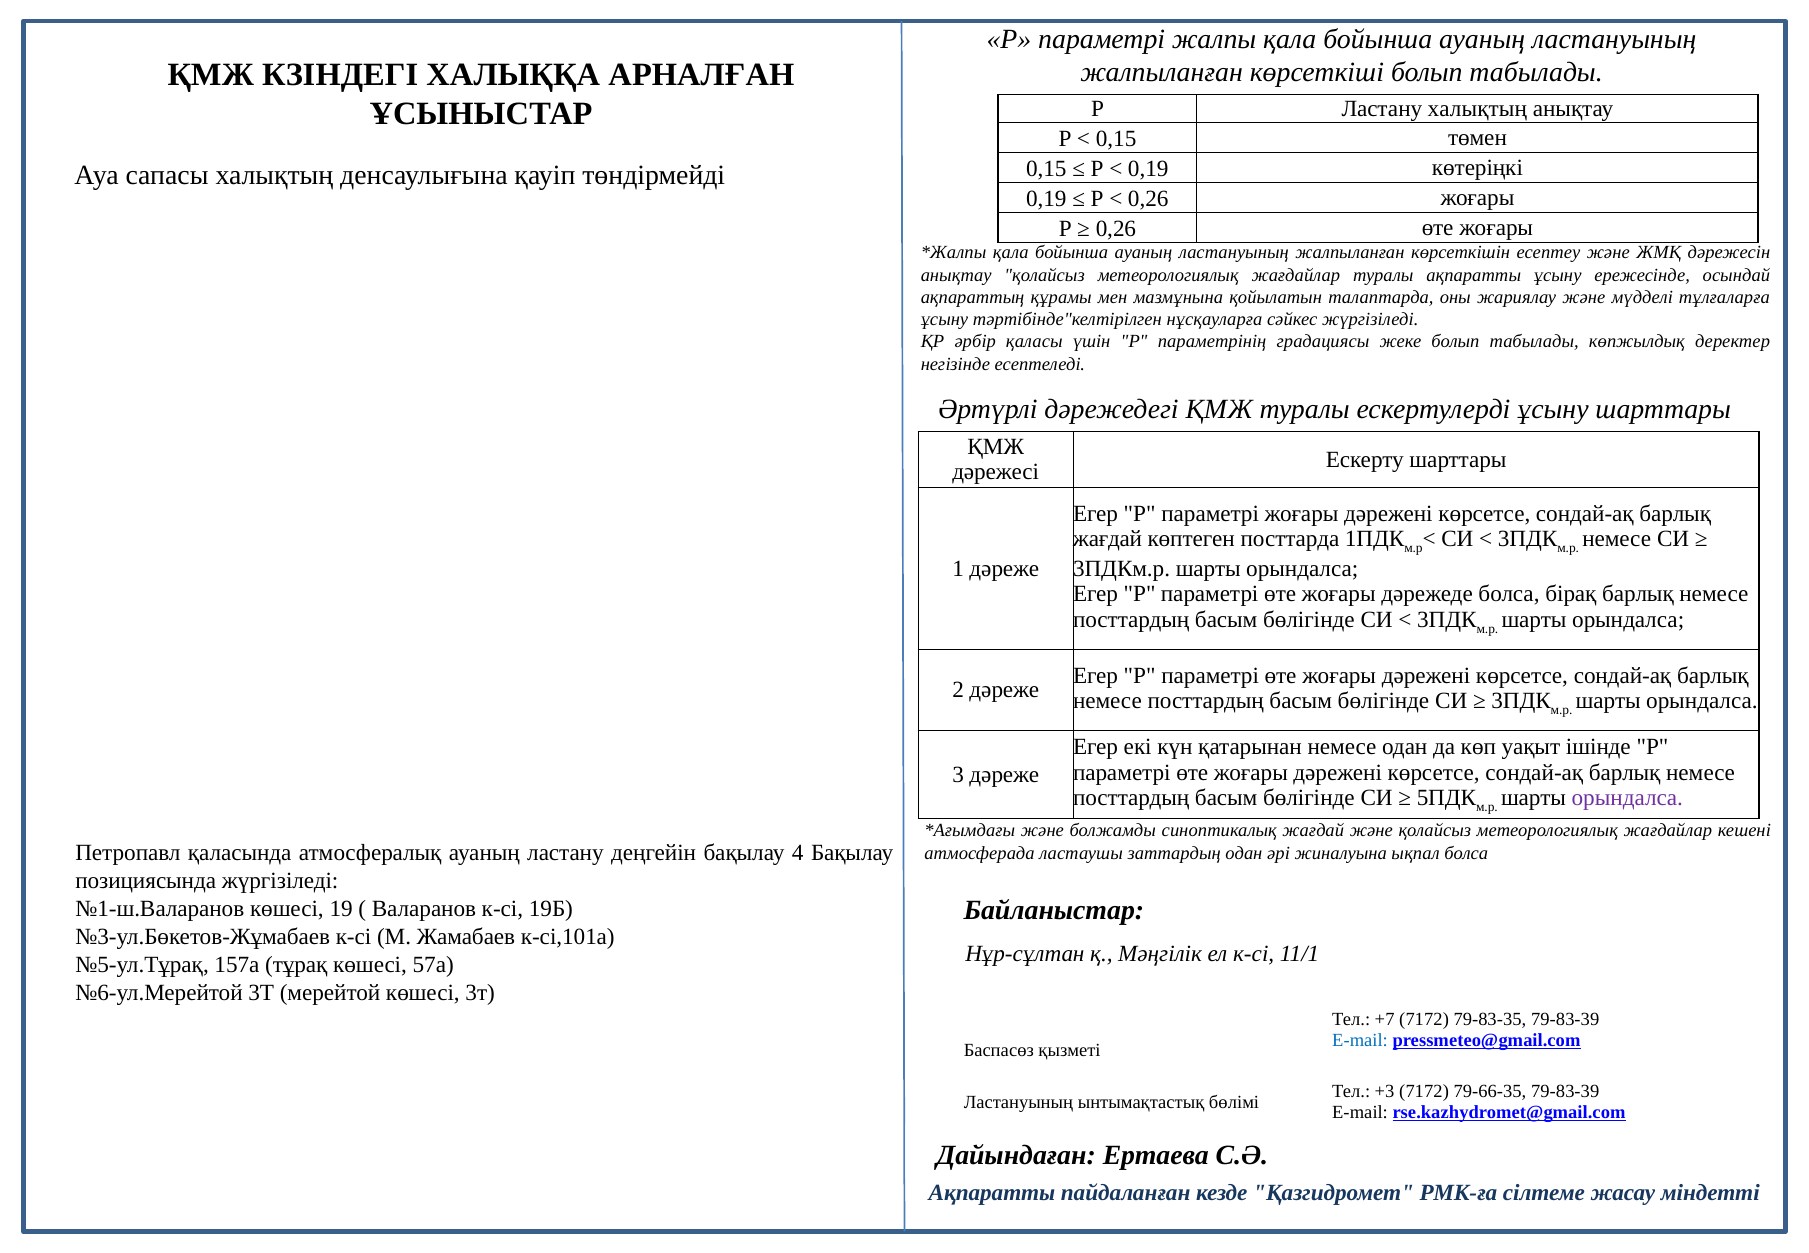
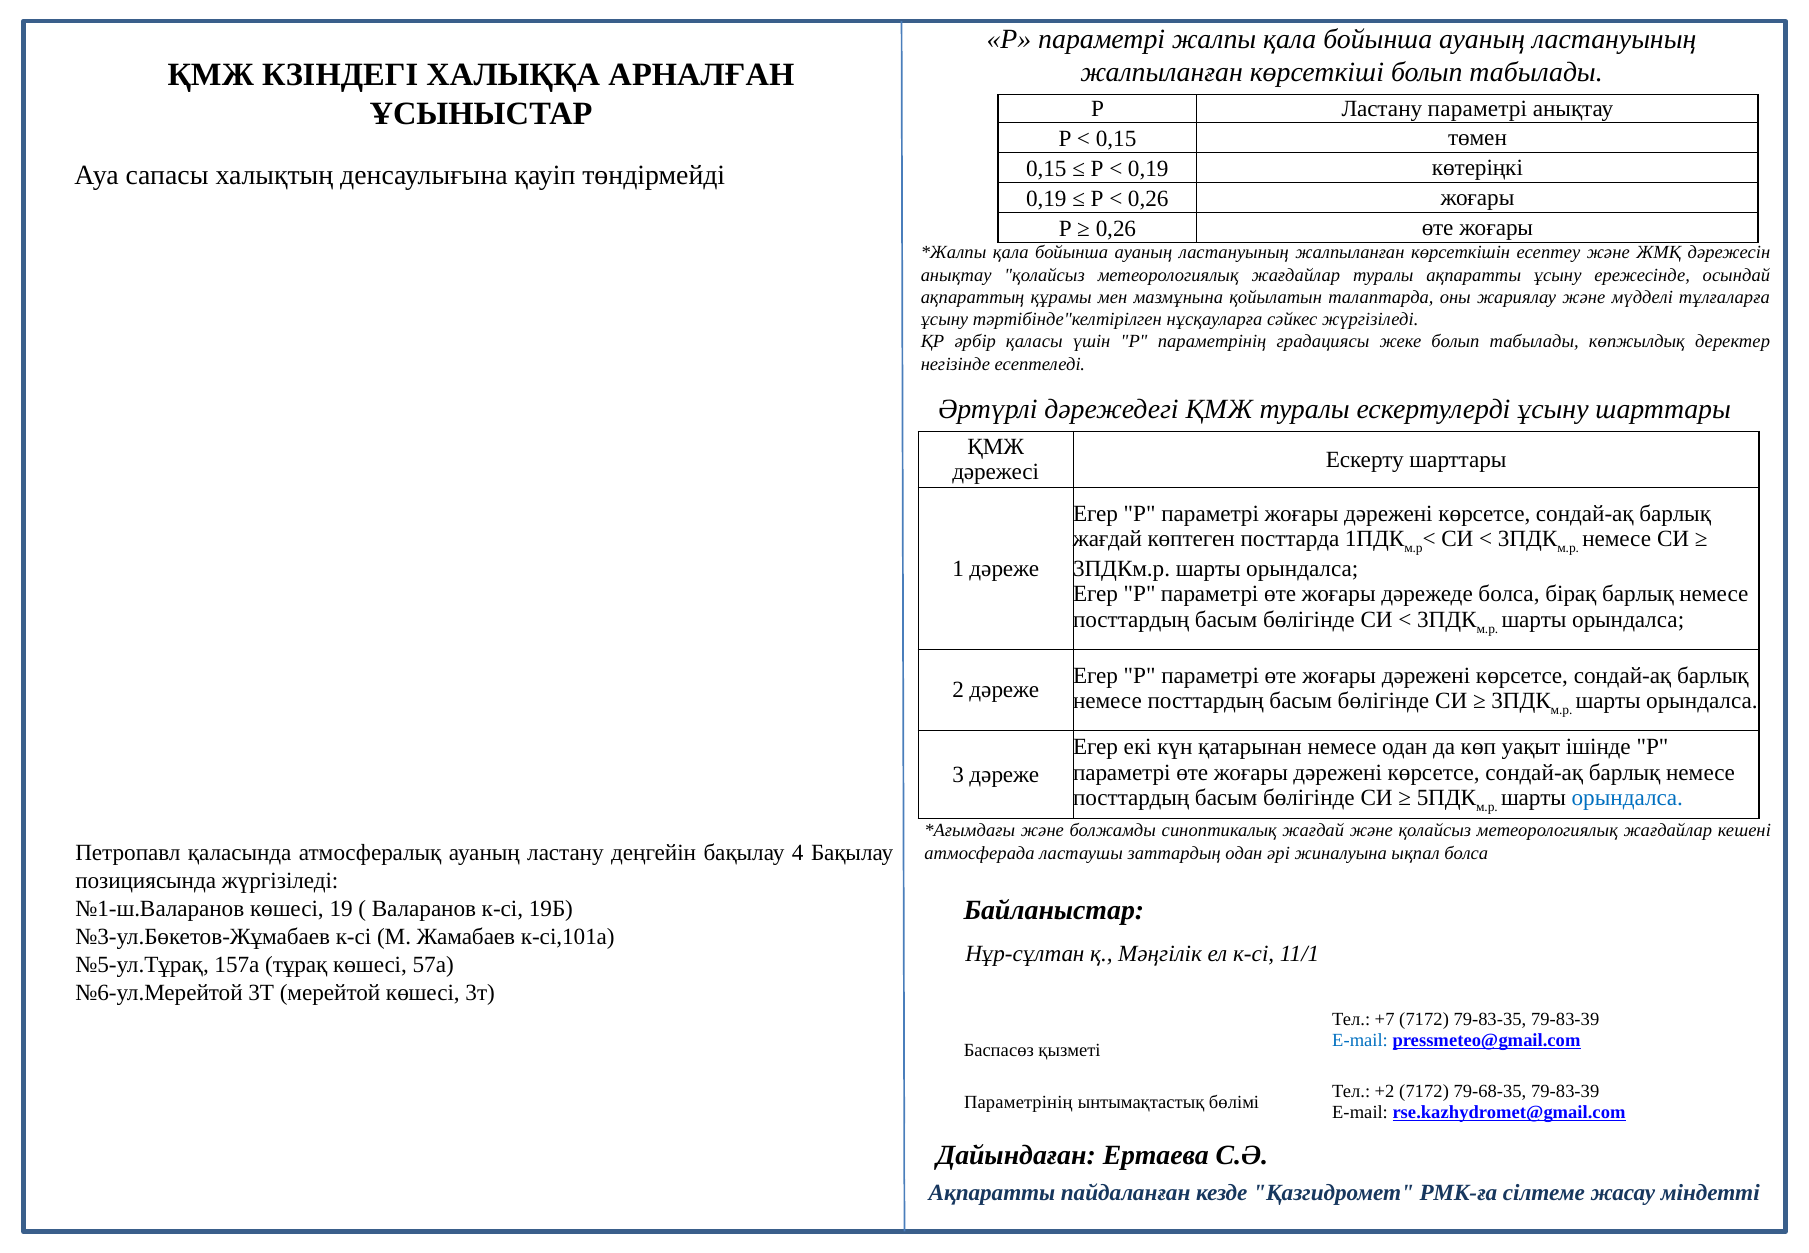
Ластану халықтың: халықтың -> параметрі
орындалса at (1627, 798) colour: purple -> blue
+3: +3 -> +2
79-66-35: 79-66-35 -> 79-68-35
Ластануының at (1018, 1102): Ластануының -> Параметрінің
